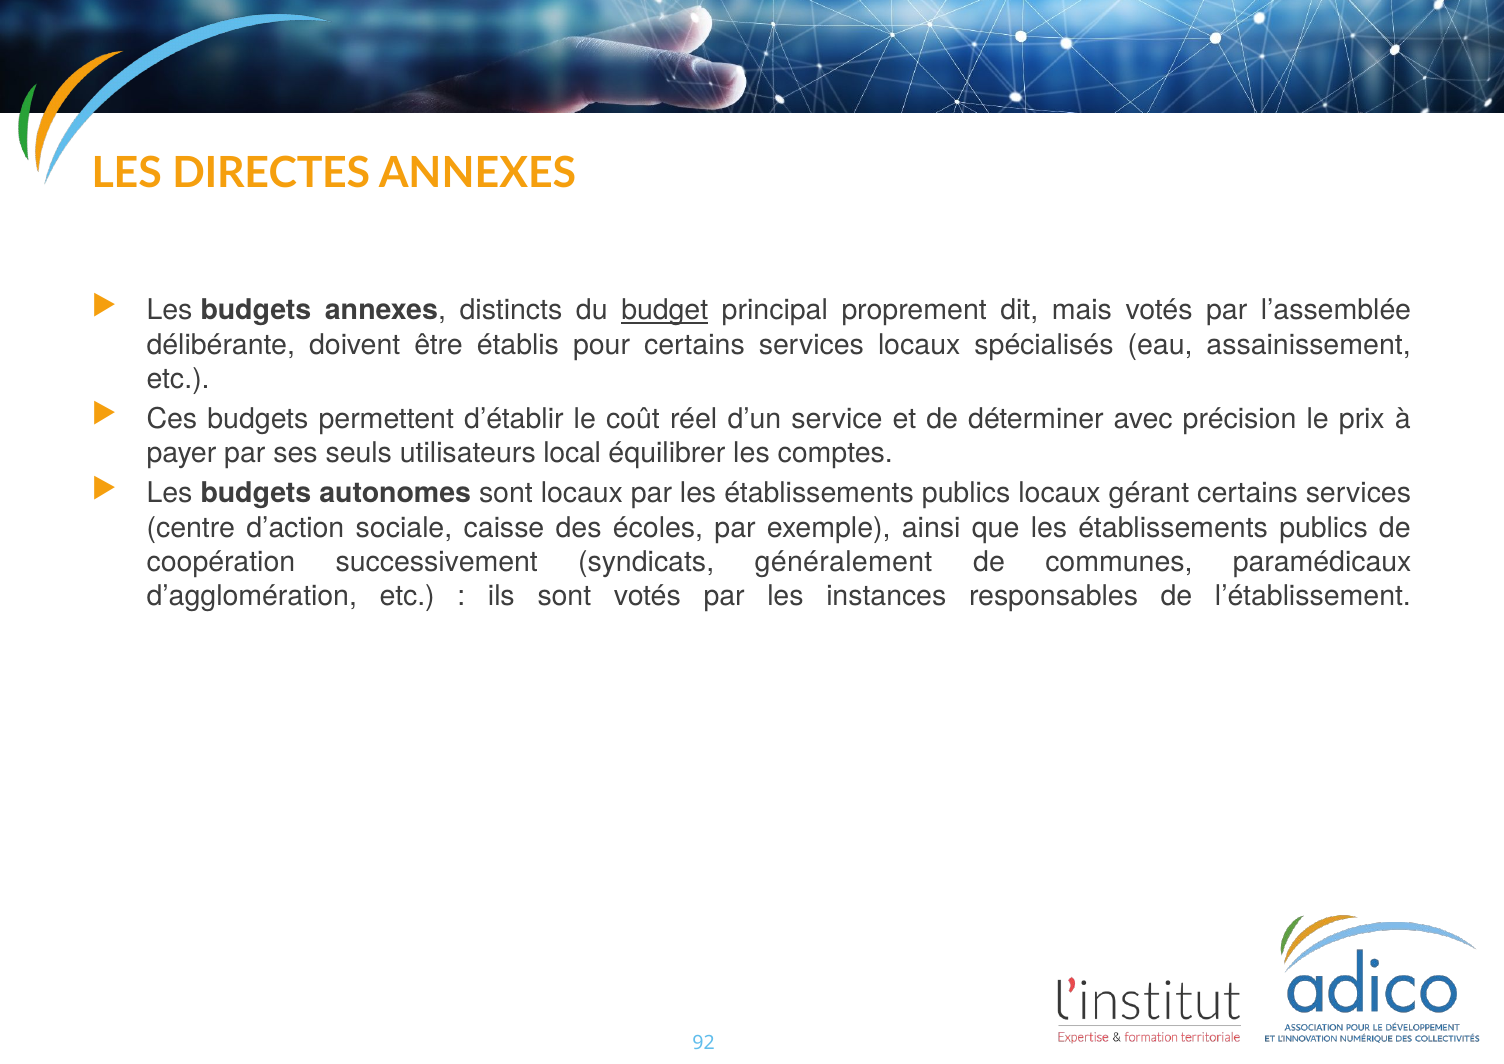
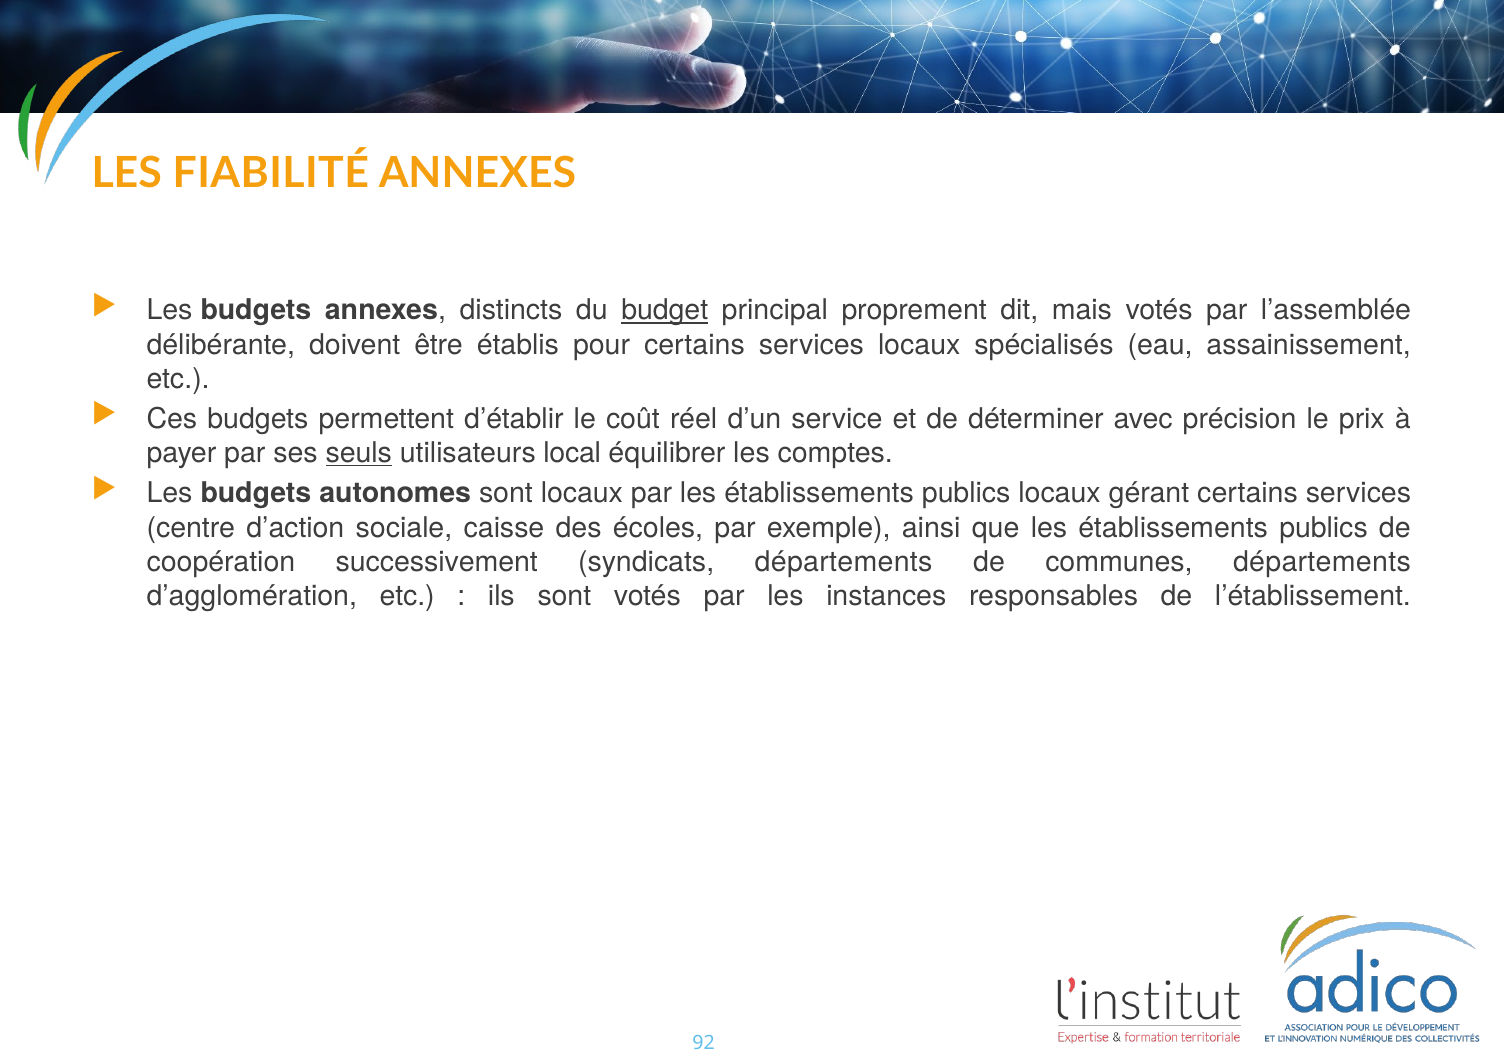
DIRECTES: DIRECTES -> FIABILITÉ
seuls underline: none -> present
syndicats généralement: généralement -> départements
communes paramédicaux: paramédicaux -> départements
